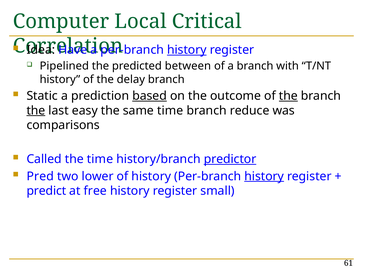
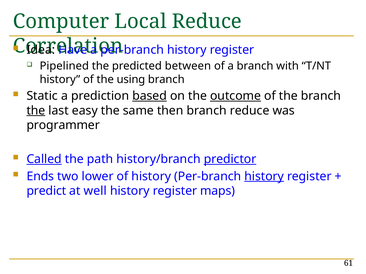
Local Critical: Critical -> Reduce
history at (187, 50) underline: present -> none
delay: delay -> using
outcome underline: none -> present
the at (288, 96) underline: present -> none
same time: time -> then
comparisons: comparisons -> programmer
Called underline: none -> present
the time: time -> path
Pred: Pred -> Ends
free: free -> well
small: small -> maps
